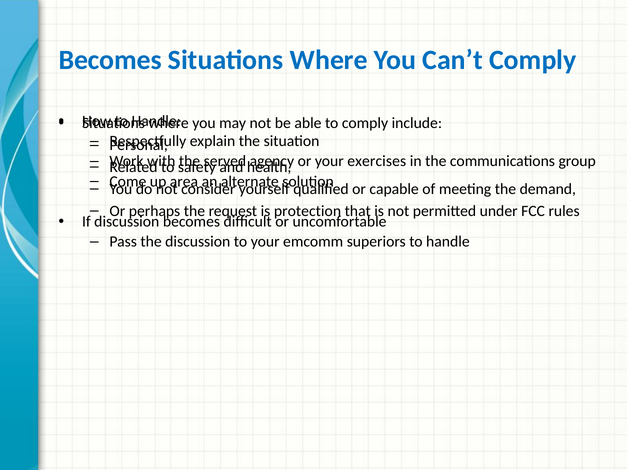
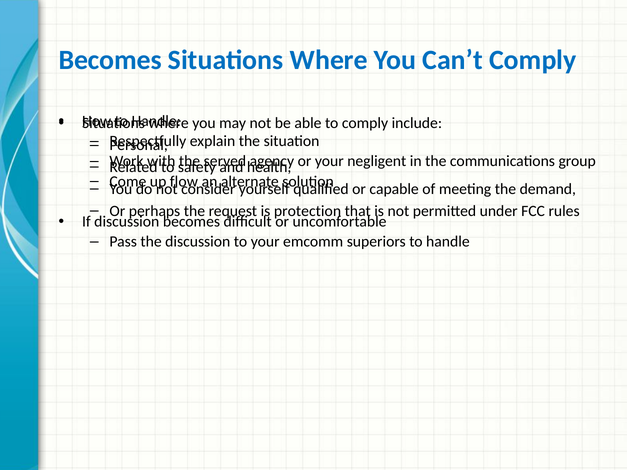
exercises: exercises -> negligent
area: area -> flow
